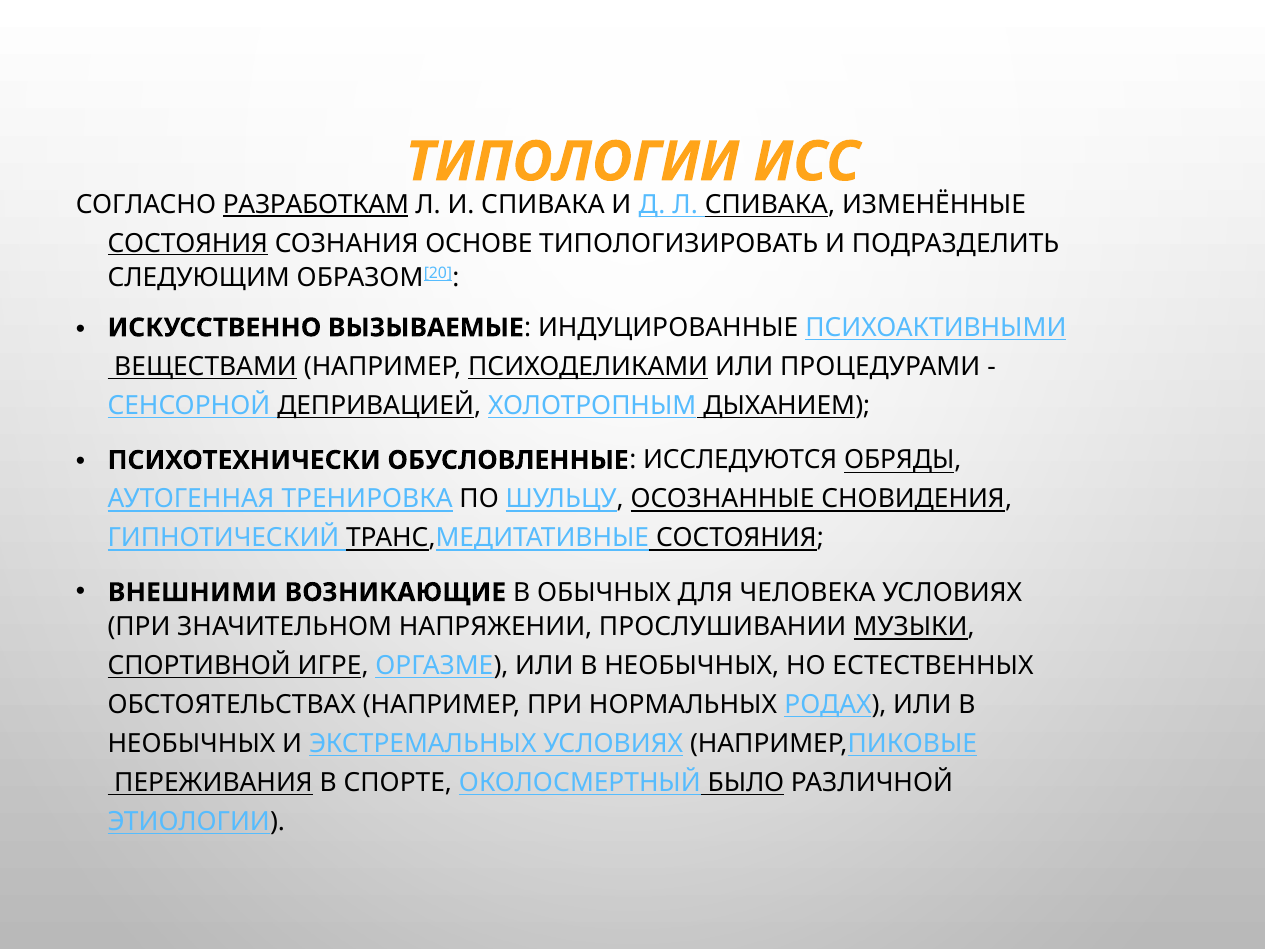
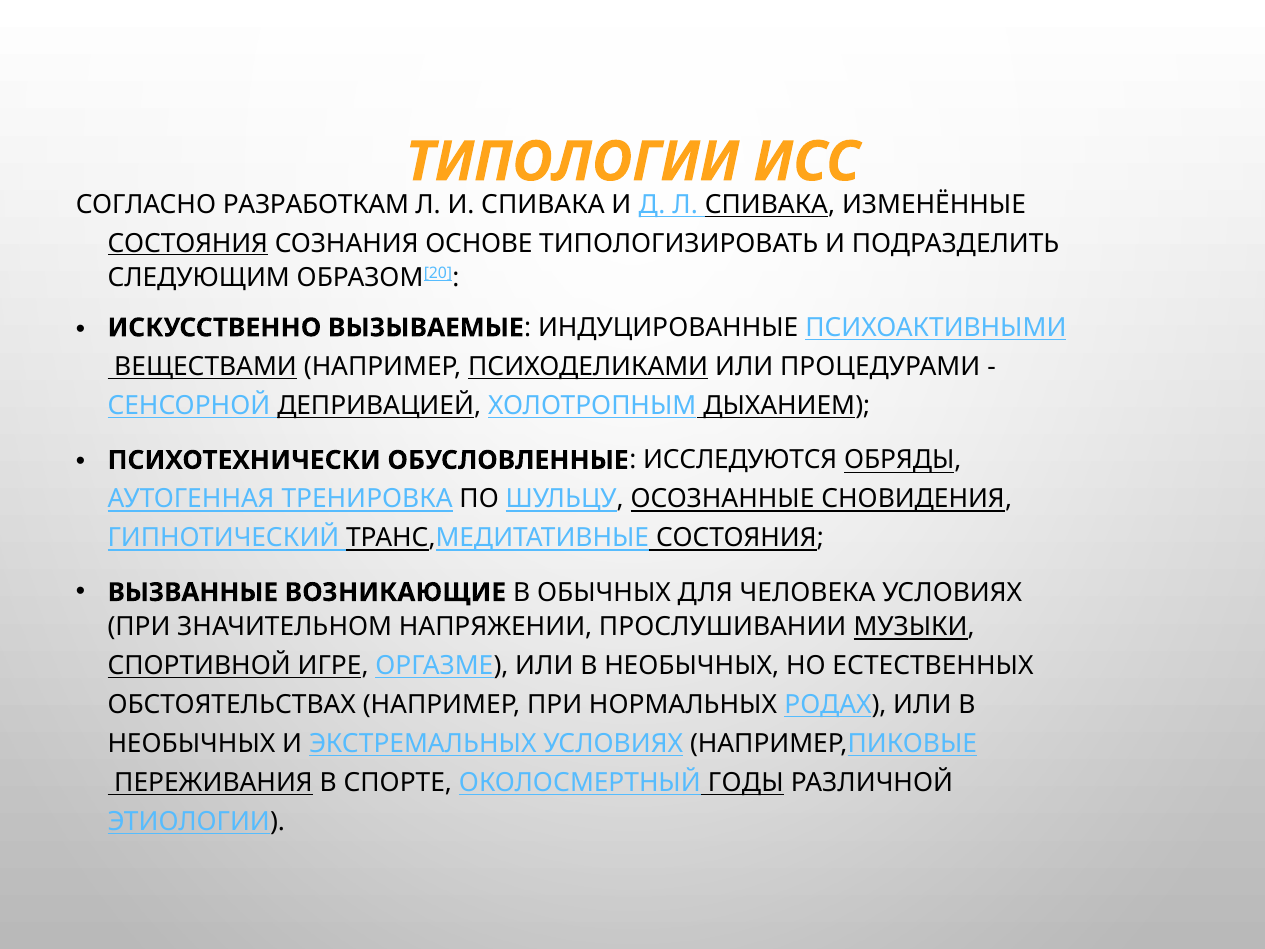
РАЗРАБОТКАМ underline: present -> none
ВНЕШНИМИ: ВНЕШНИМИ -> ВЫЗВАННЫЕ
БЫЛО: БЫЛО -> ГОДЫ
